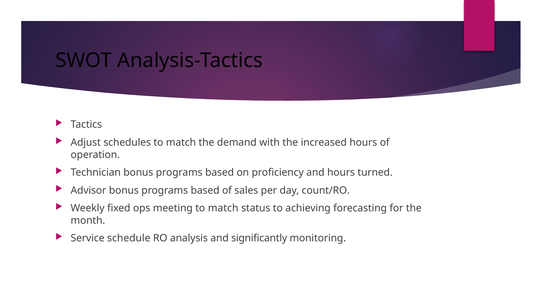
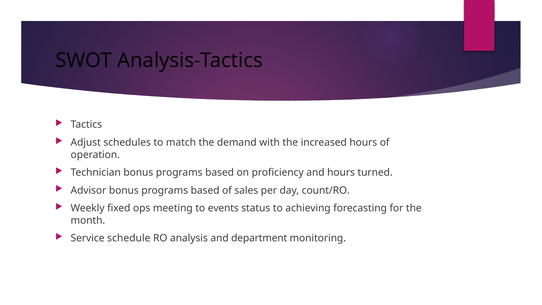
meeting to match: match -> events
significantly: significantly -> department
